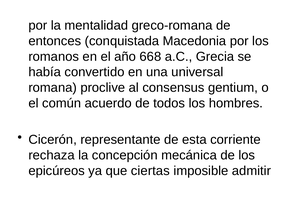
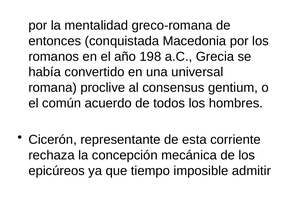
668: 668 -> 198
ciertas: ciertas -> tiempo
